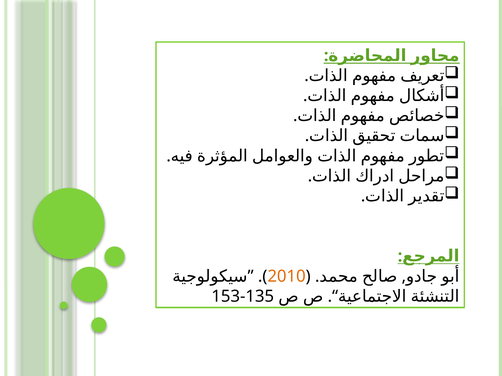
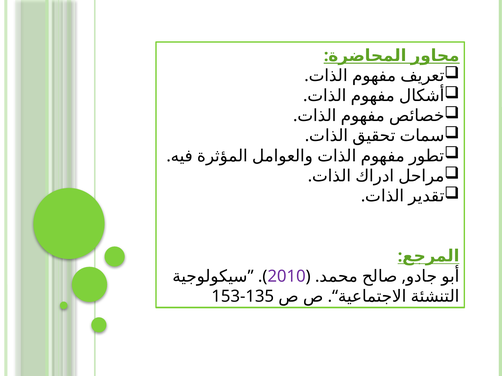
2010 colour: orange -> purple
